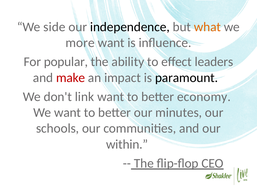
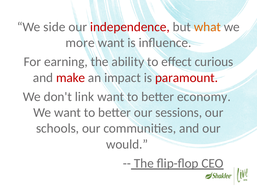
independence colour: black -> red
popular: popular -> earning
leaders: leaders -> curious
paramount colour: black -> red
minutes: minutes -> sessions
within: within -> would
